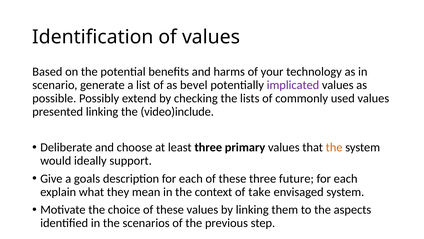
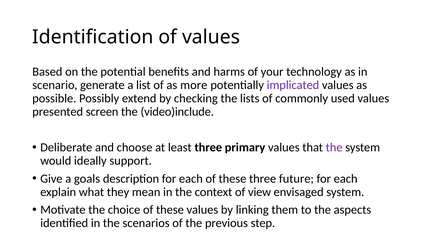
bevel: bevel -> more
presented linking: linking -> screen
the at (334, 147) colour: orange -> purple
take: take -> view
